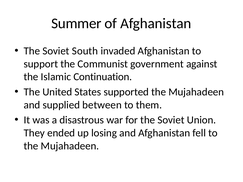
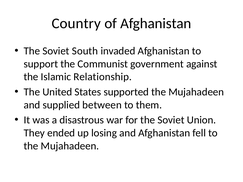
Summer: Summer -> Country
Continuation: Continuation -> Relationship
